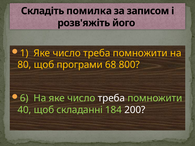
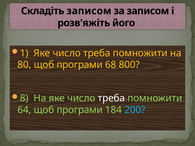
Складіть помилка: помилка -> записом
6: 6 -> 8
40: 40 -> 64
складанні at (80, 110): складанні -> програми
200 colour: white -> light blue
